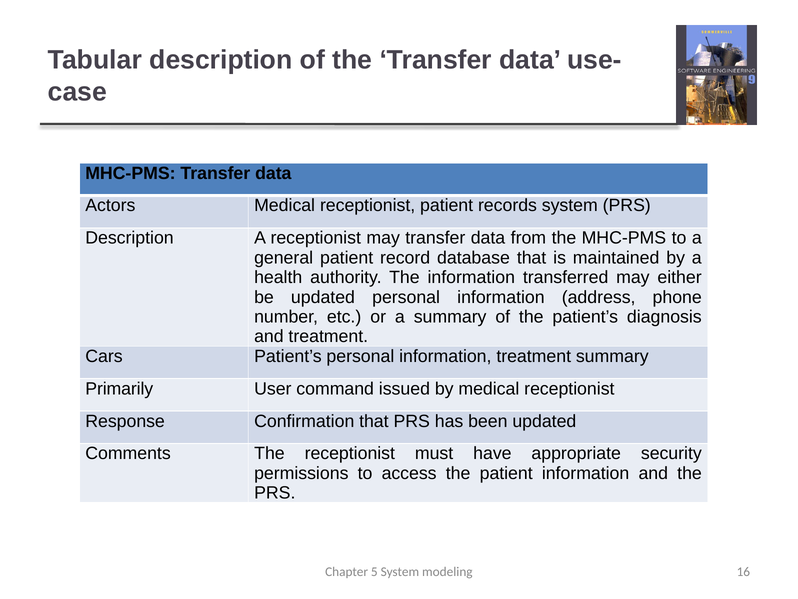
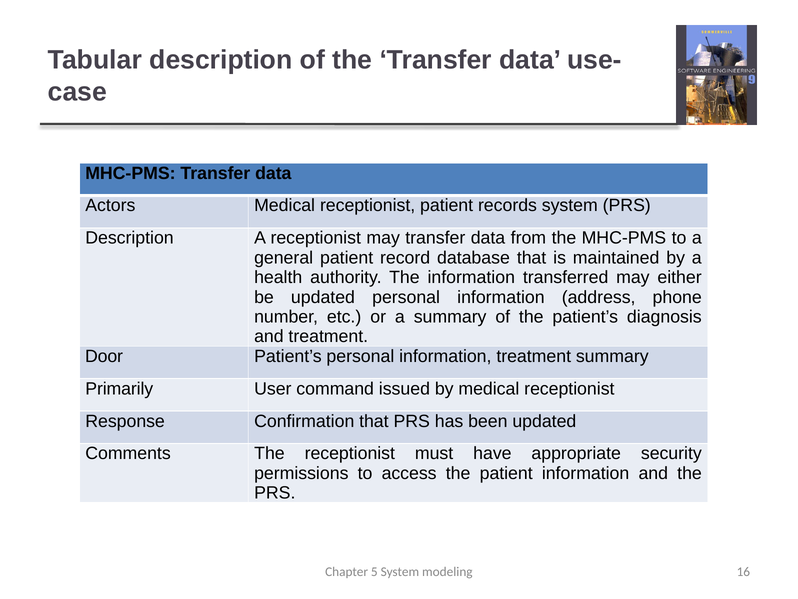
Cars: Cars -> Door
